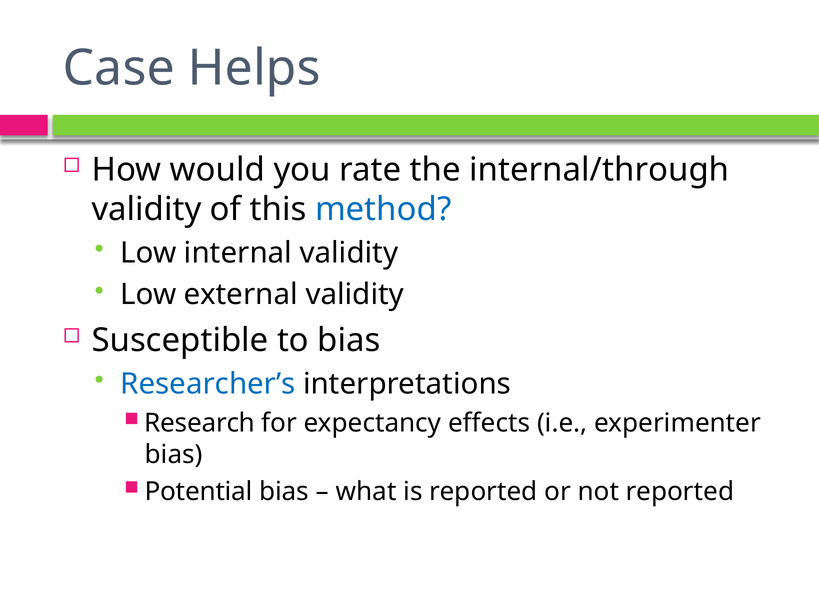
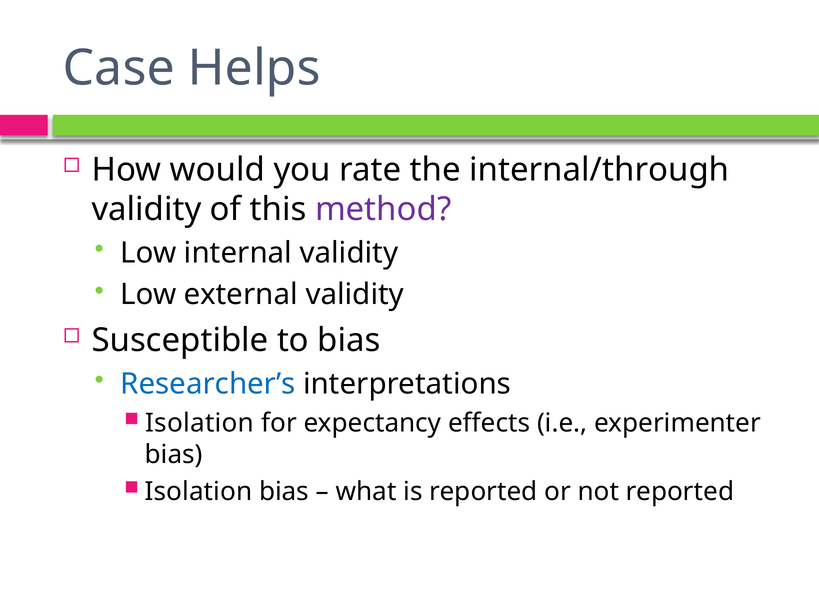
method colour: blue -> purple
Research at (200, 422): Research -> Isolation
Potential at (199, 491): Potential -> Isolation
